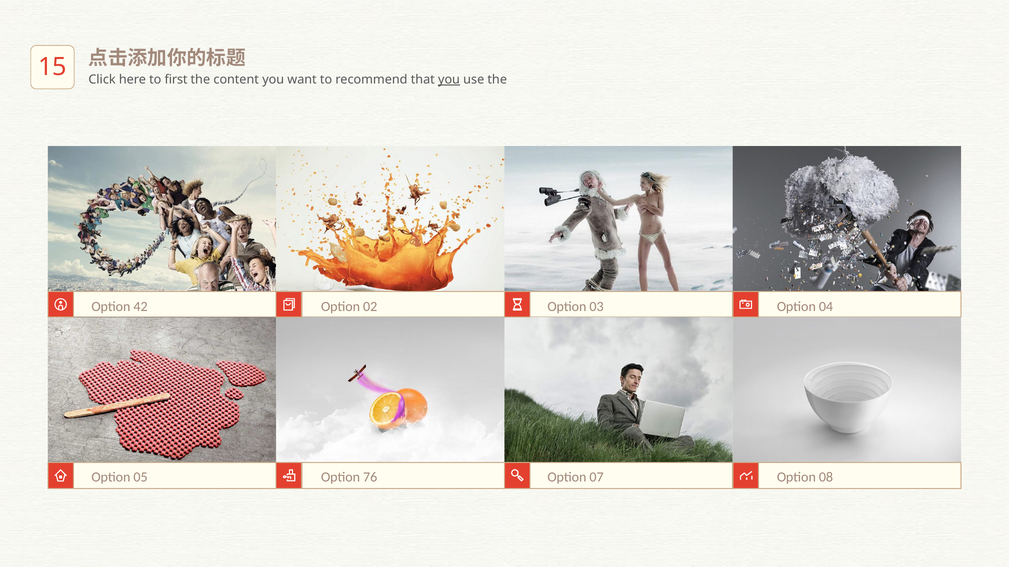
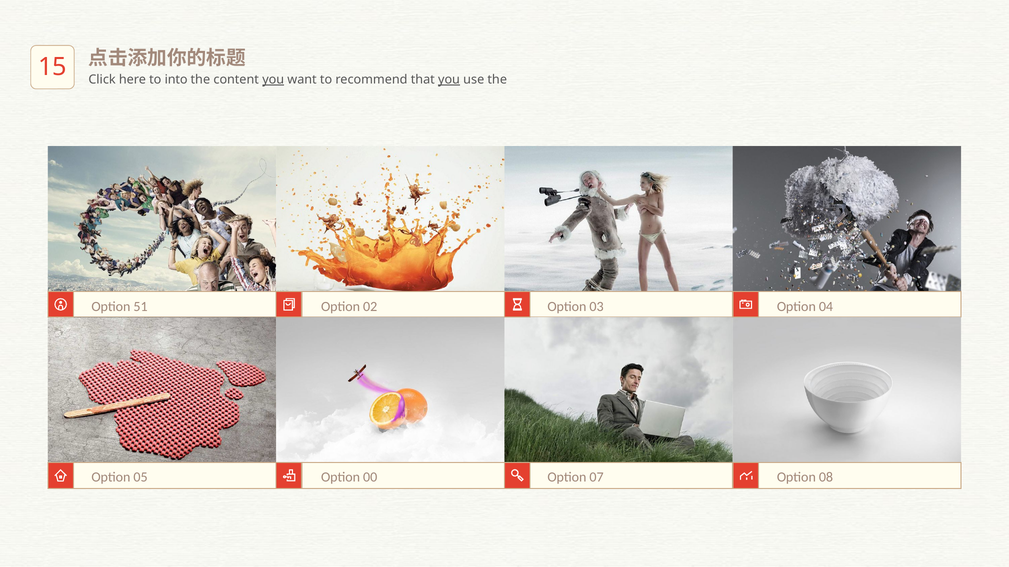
first: first -> into
you at (273, 80) underline: none -> present
42: 42 -> 51
76: 76 -> 00
